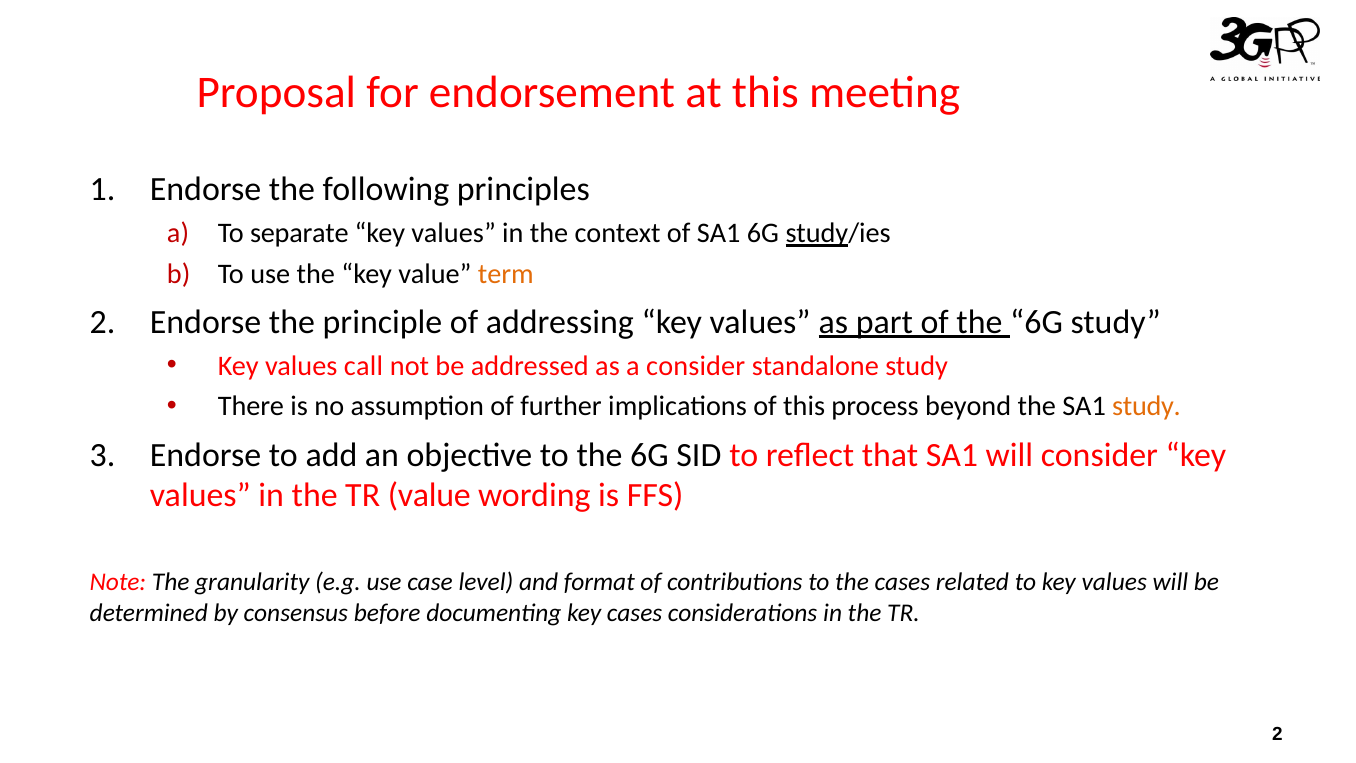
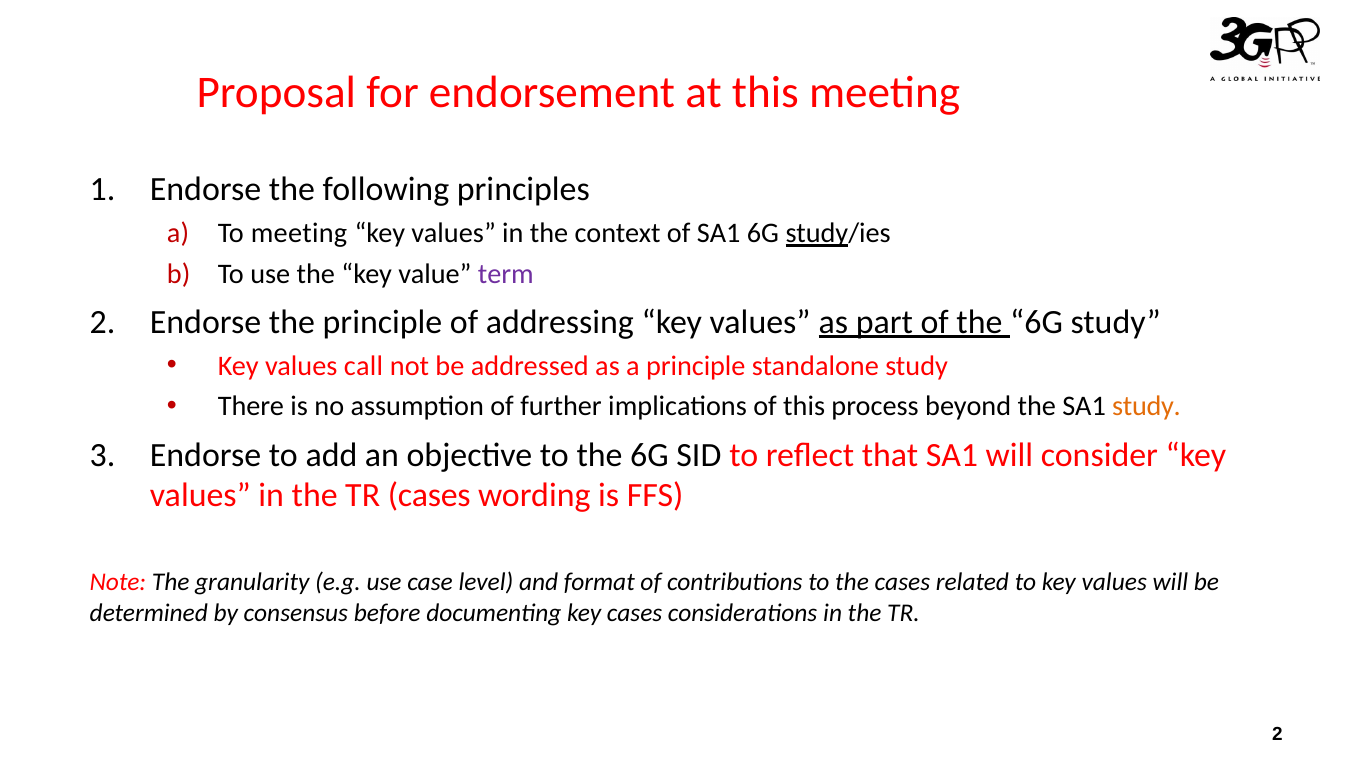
To separate: separate -> meeting
term colour: orange -> purple
a consider: consider -> principle
TR value: value -> cases
